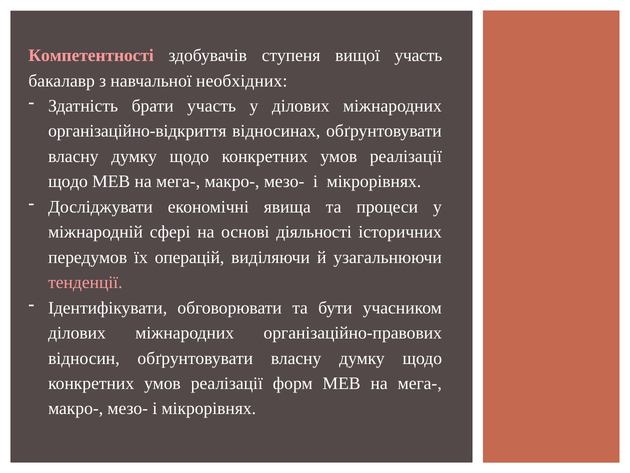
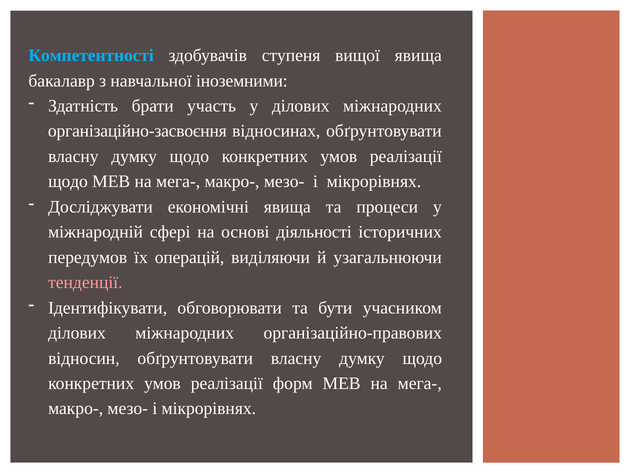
Компетентності colour: pink -> light blue
вищої участь: участь -> явища
необхідних: необхідних -> іноземними
організаційно-відкриття: організаційно-відкриття -> організаційно-засвоєння
